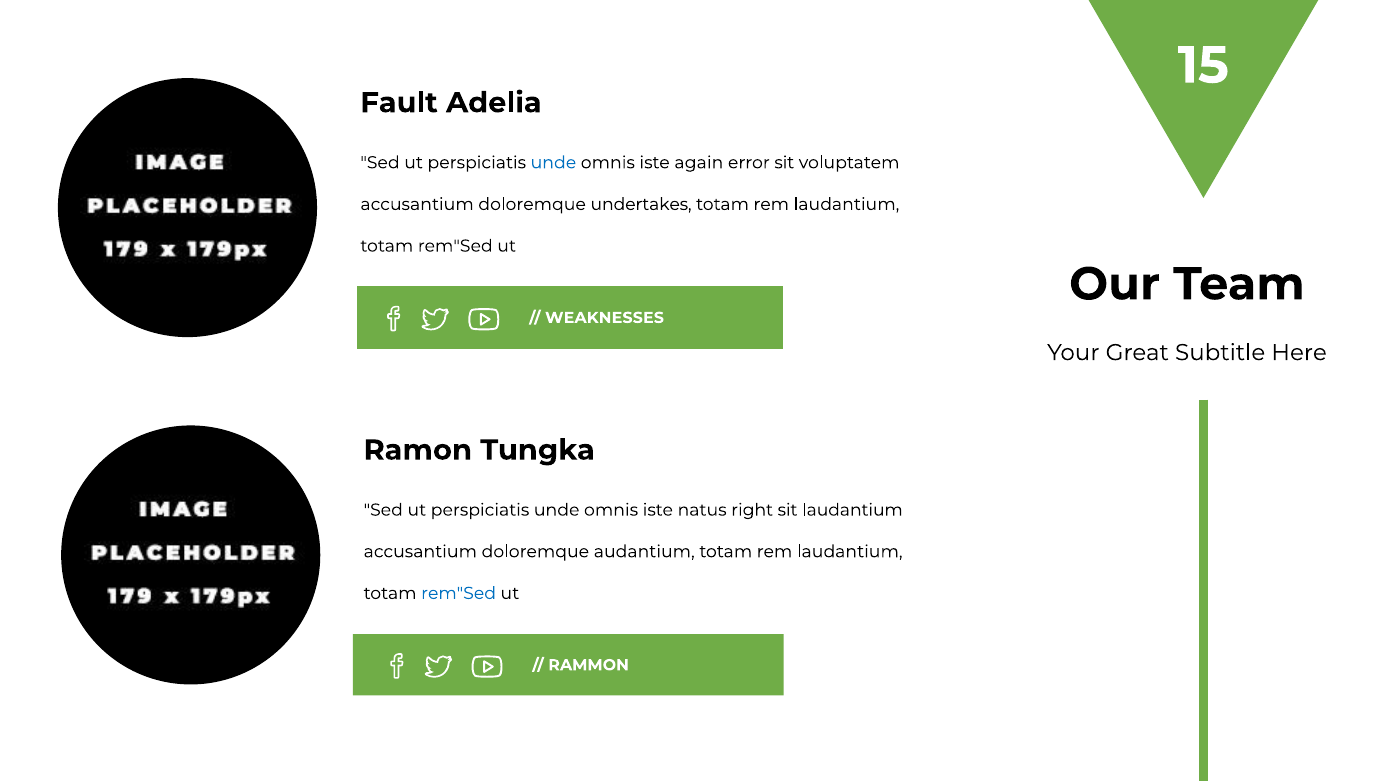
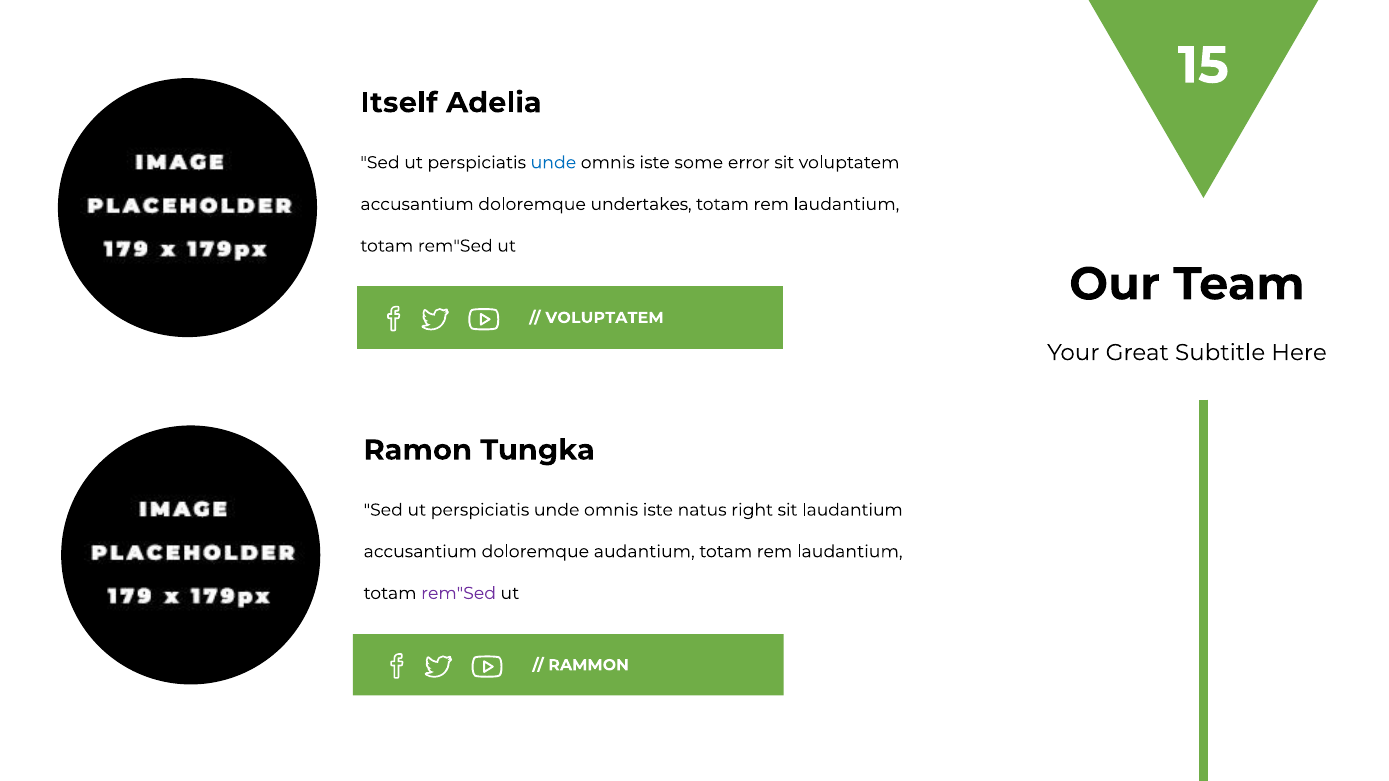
Fault: Fault -> Itself
again: again -> some
WEAKNESSES at (605, 318): WEAKNESSES -> VOLUPTATEM
rem"Sed at (459, 593) colour: blue -> purple
